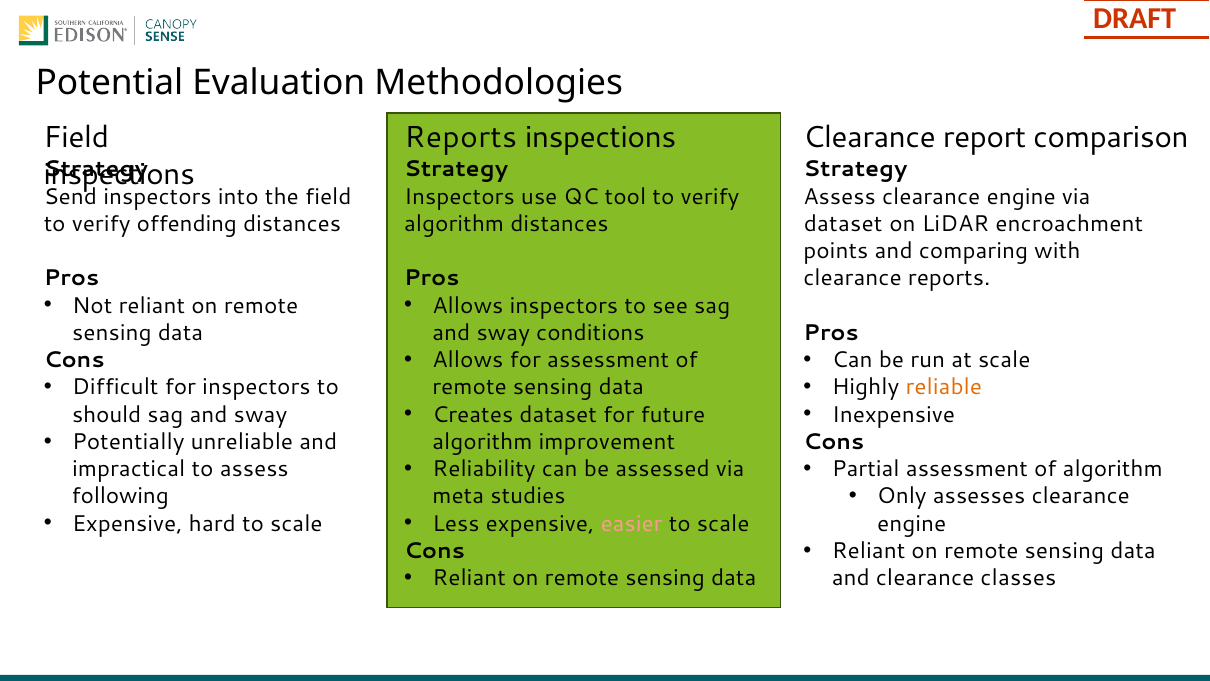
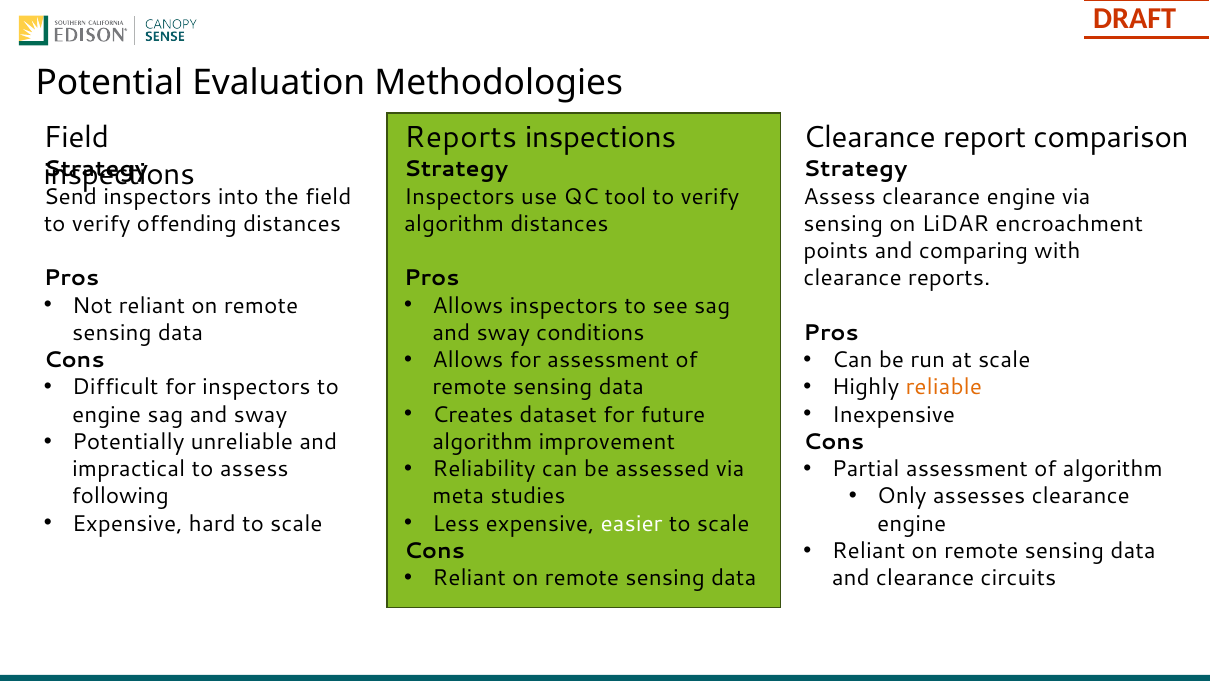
dataset at (843, 224): dataset -> sensing
should at (107, 414): should -> engine
easier colour: pink -> white
classes: classes -> circuits
